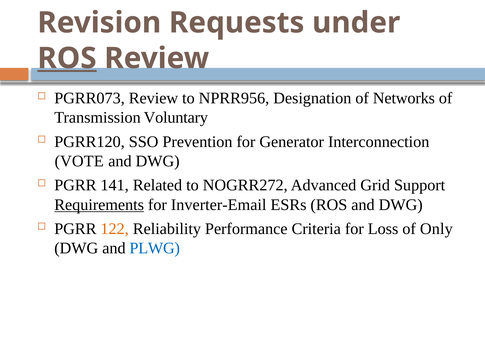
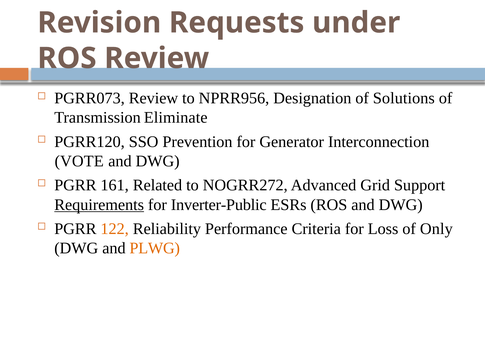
ROS at (67, 58) underline: present -> none
Networks: Networks -> Solutions
Voluntary: Voluntary -> Eliminate
141: 141 -> 161
Inverter-Email: Inverter-Email -> Inverter-Public
PLWG colour: blue -> orange
